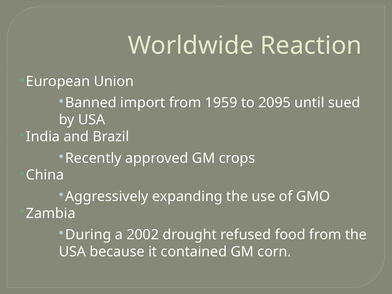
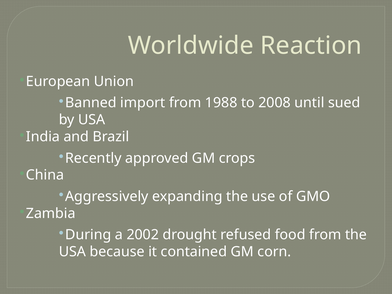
1959: 1959 -> 1988
2095: 2095 -> 2008
